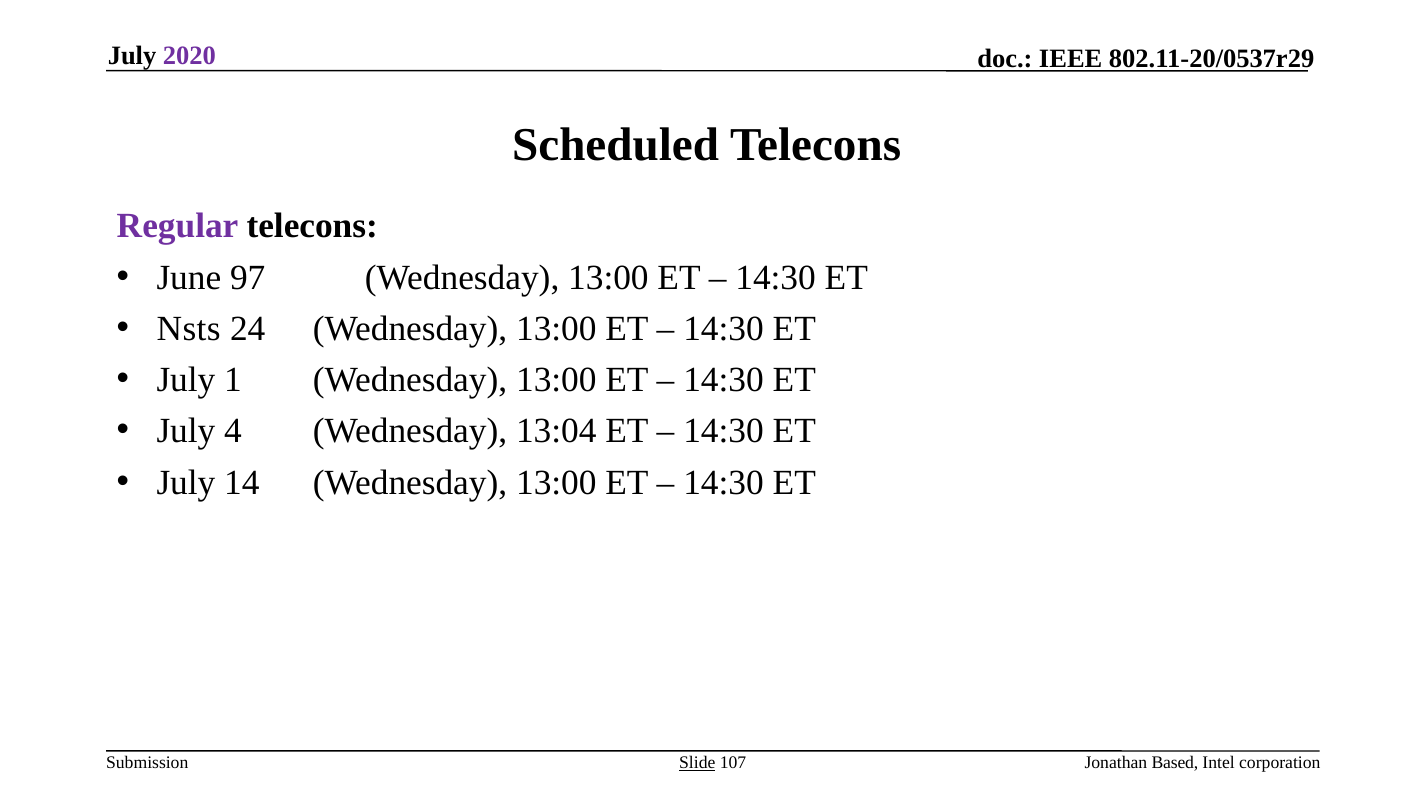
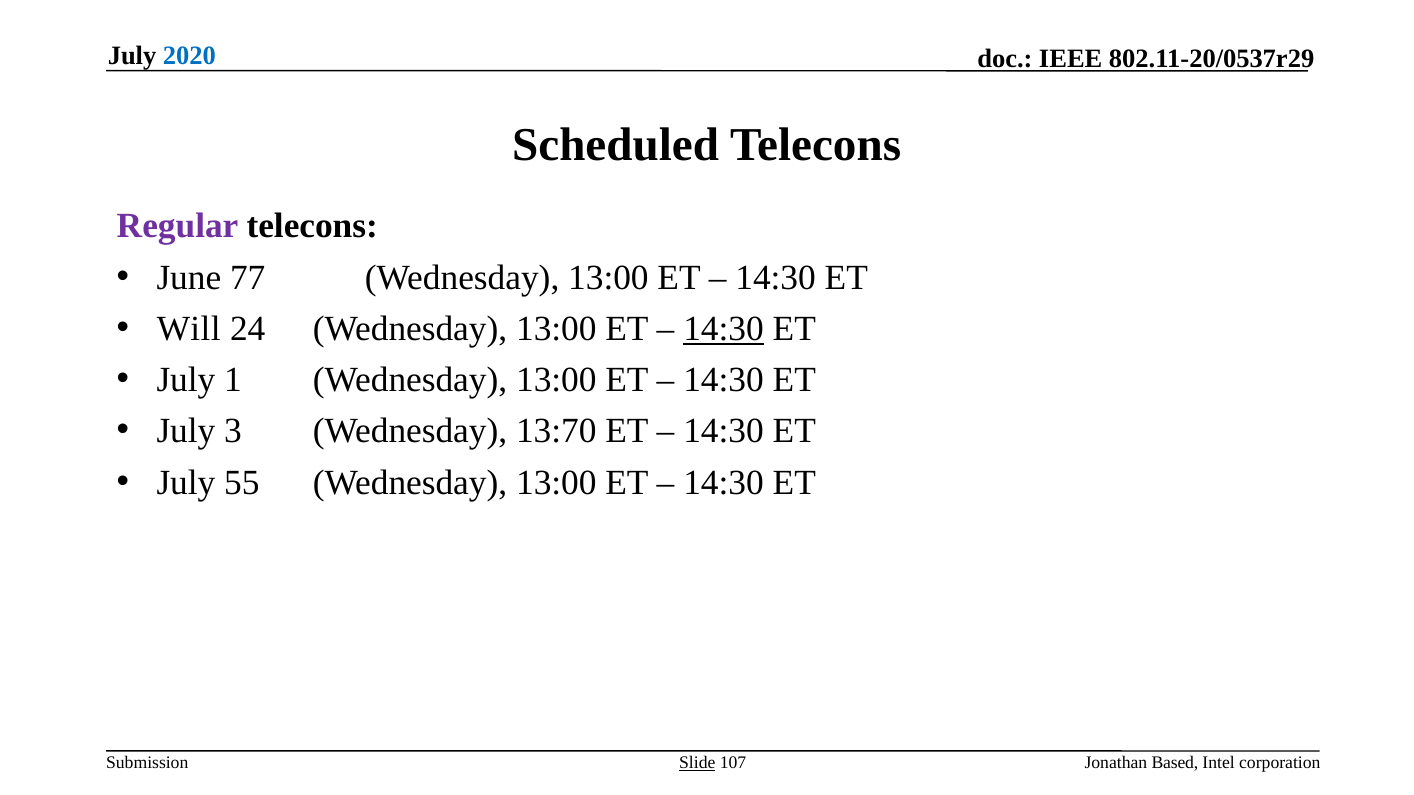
2020 colour: purple -> blue
97: 97 -> 77
Nsts: Nsts -> Will
14:30 at (724, 329) underline: none -> present
4: 4 -> 3
13:04: 13:04 -> 13:70
14: 14 -> 55
